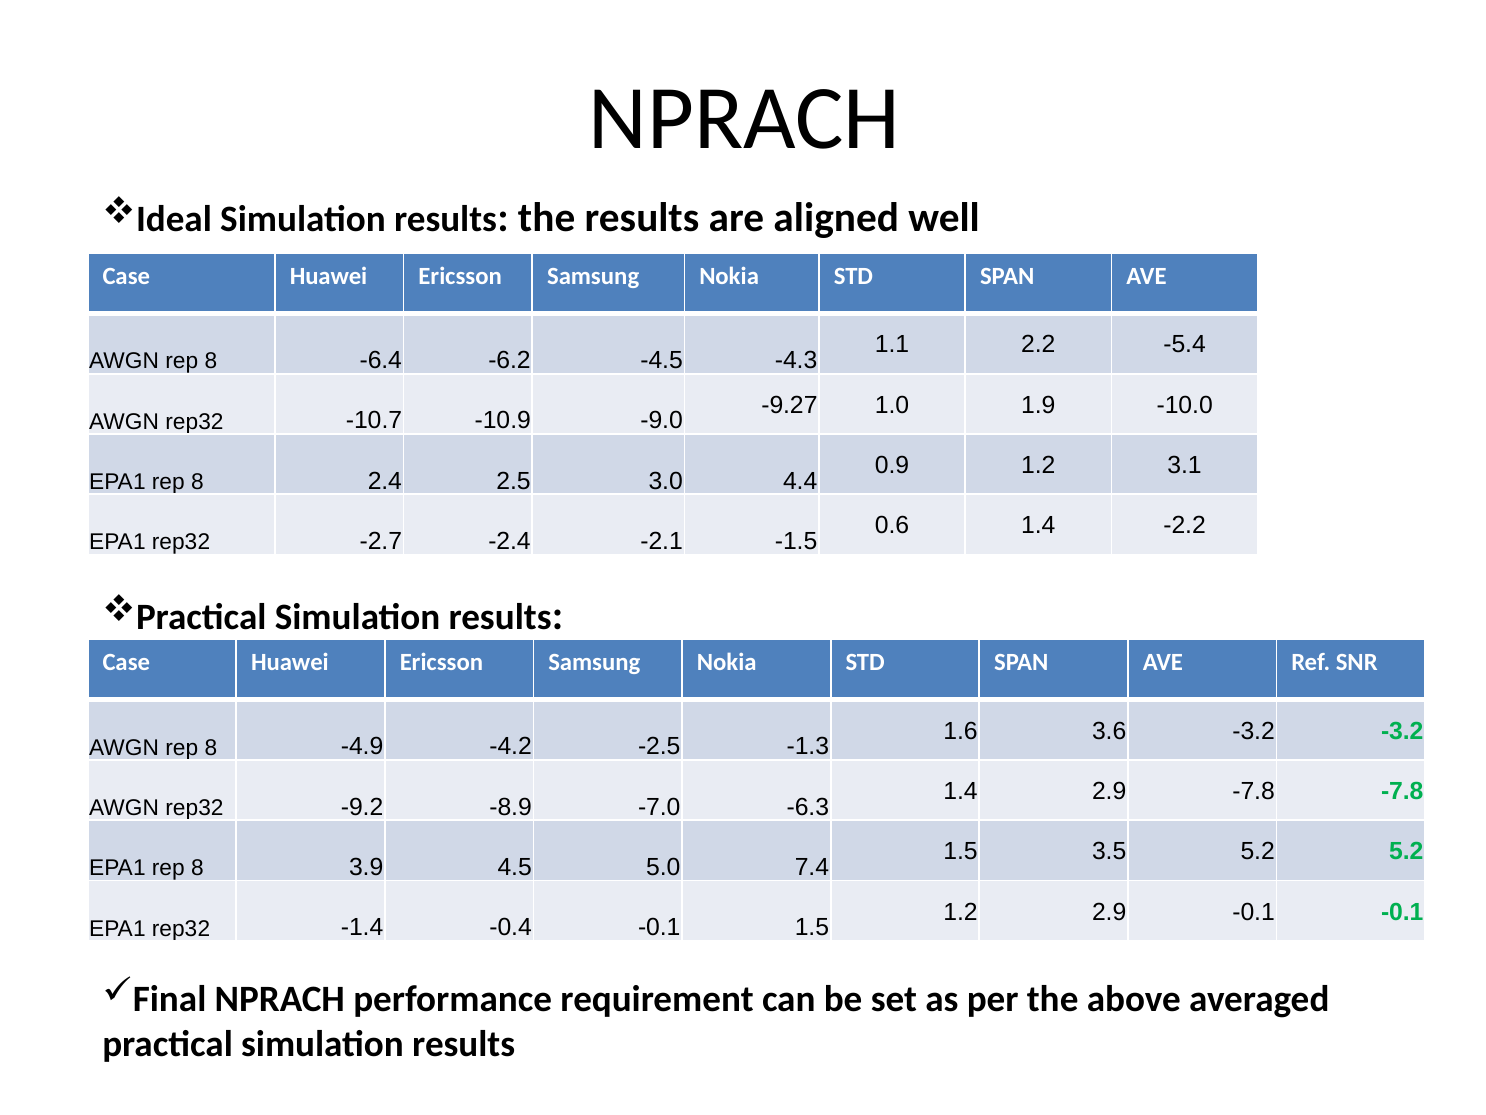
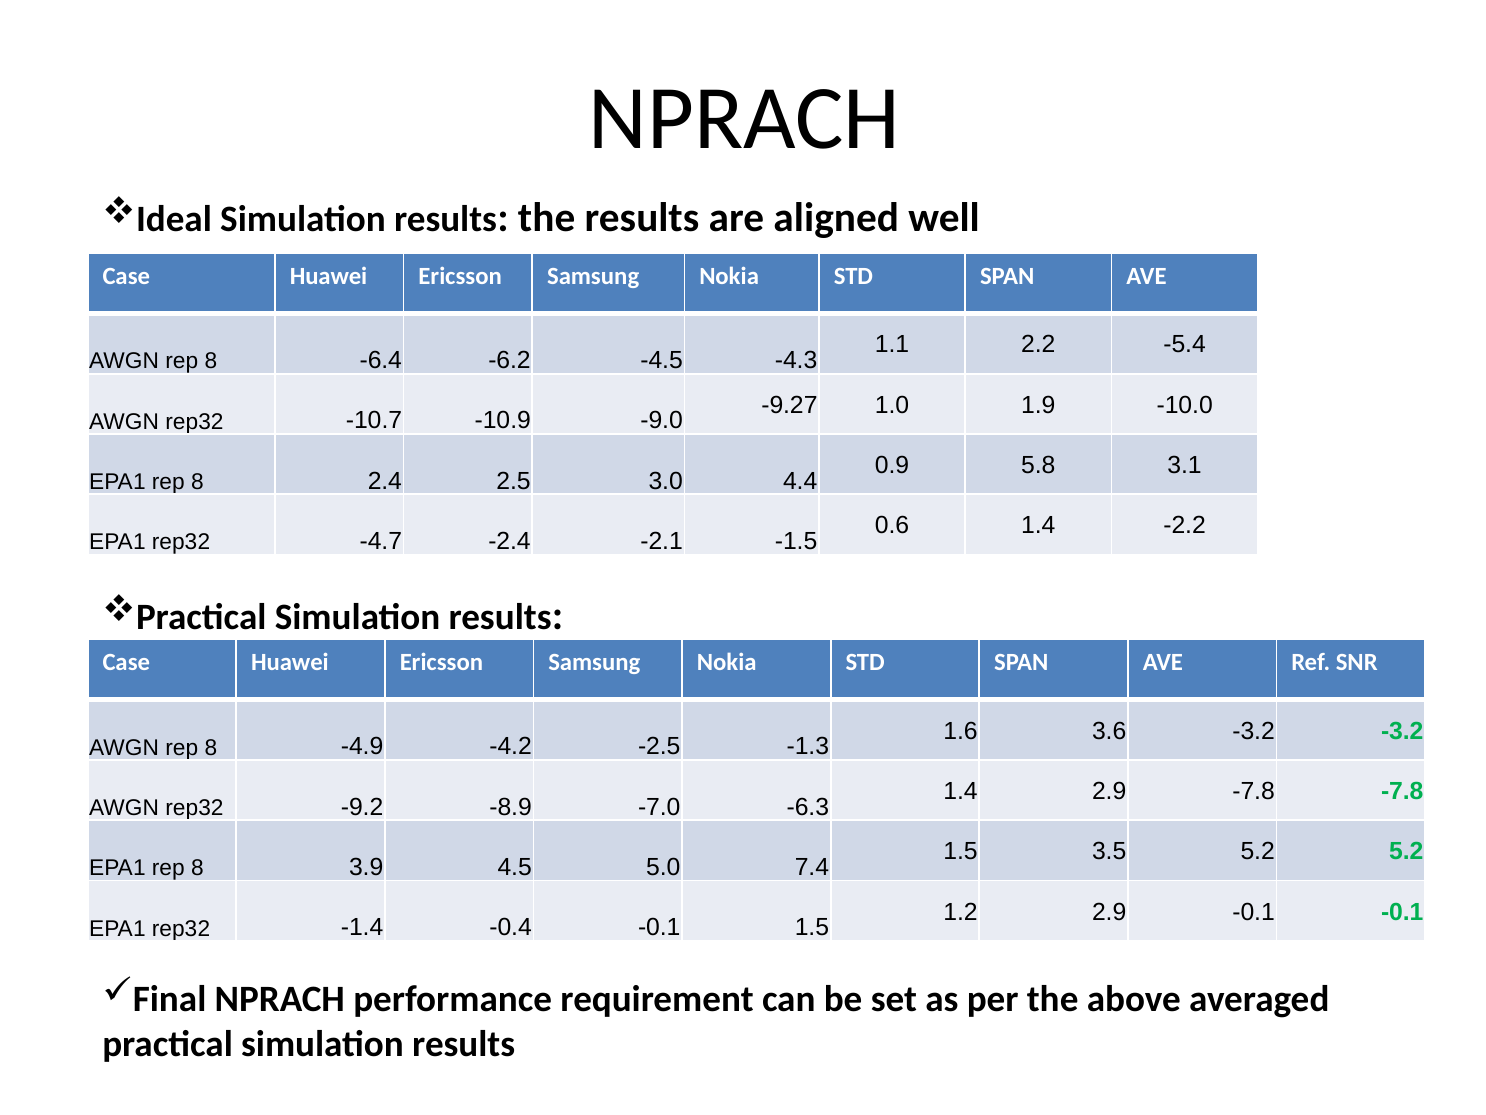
0.9 1.2: 1.2 -> 5.8
-2.7: -2.7 -> -4.7
